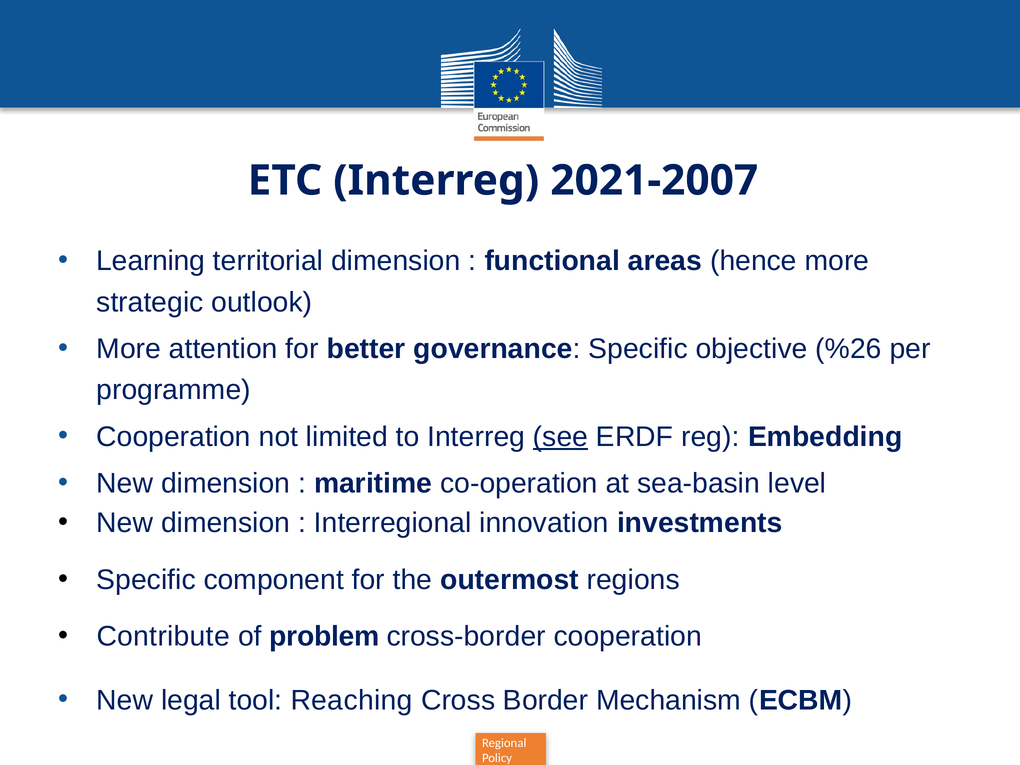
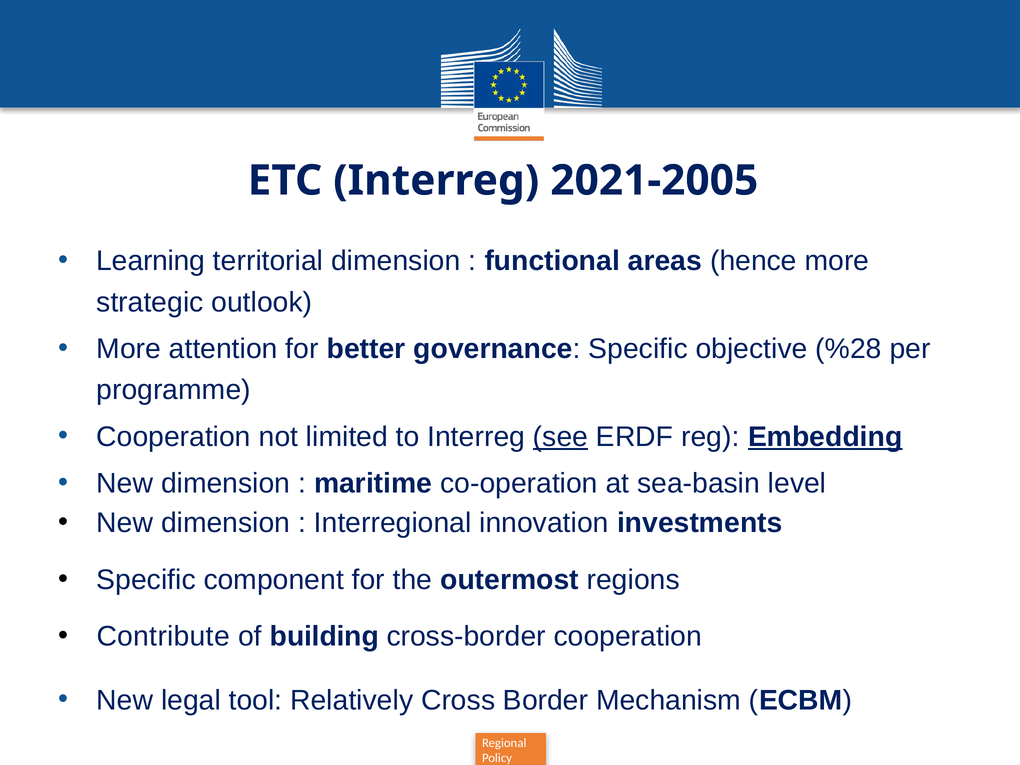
2021-2007: 2021-2007 -> 2021-2005
%26: %26 -> %28
Embedding underline: none -> present
problem: problem -> building
Reaching: Reaching -> Relatively
